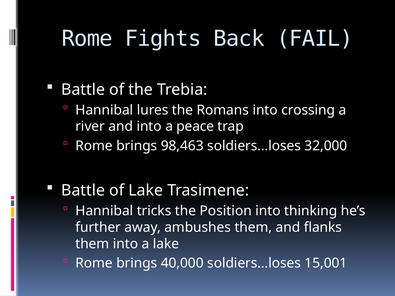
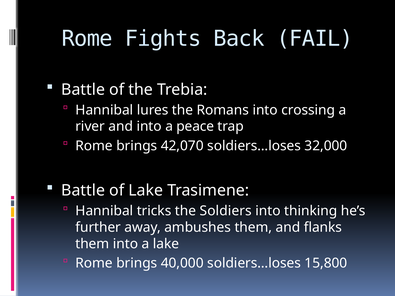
98,463: 98,463 -> 42,070
Position: Position -> Soldiers
15,001: 15,001 -> 15,800
